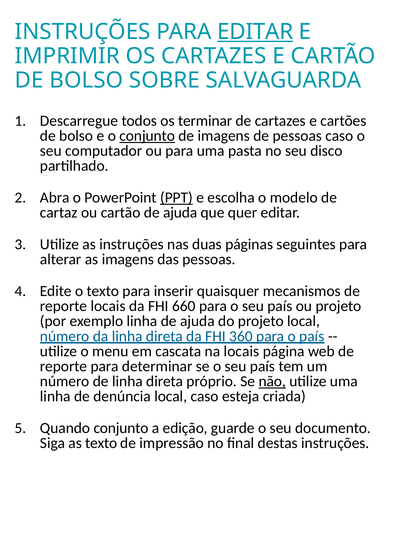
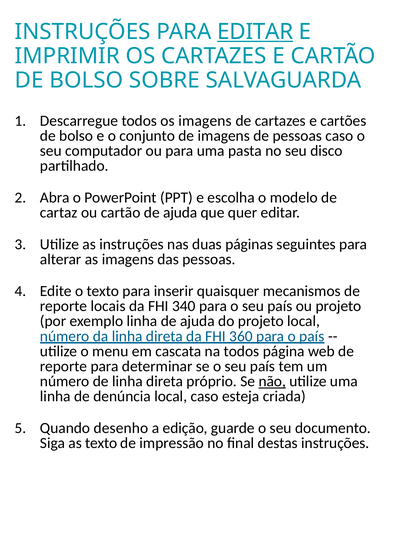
os terminar: terminar -> imagens
conjunto at (147, 136) underline: present -> none
PPT underline: present -> none
660: 660 -> 340
na locais: locais -> todos
Quando conjunto: conjunto -> desenho
